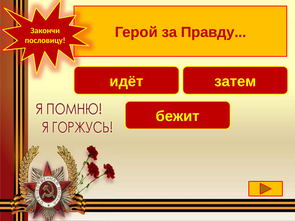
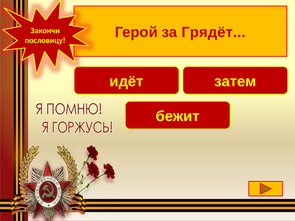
Правду: Правду -> Грядёт
